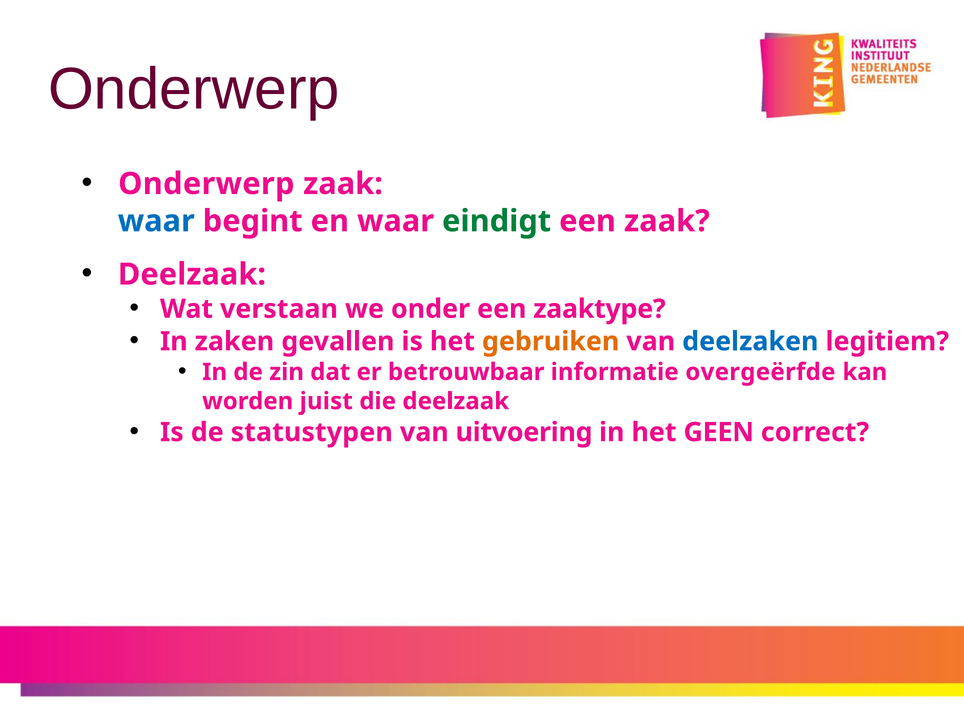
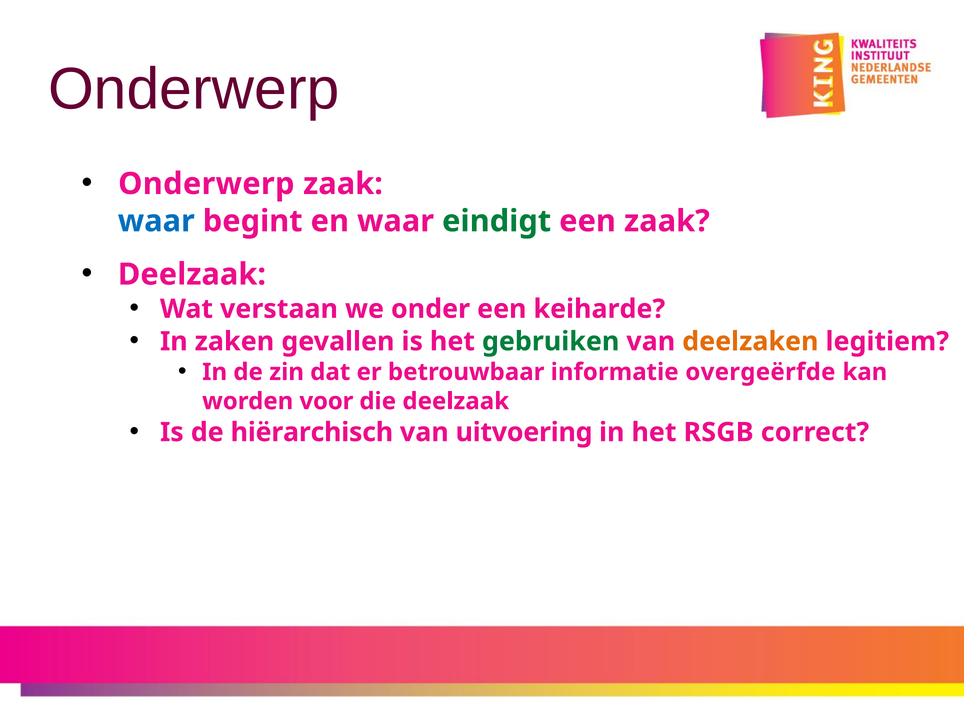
zaaktype: zaaktype -> keiharde
gebruiken colour: orange -> green
deelzaken colour: blue -> orange
juist: juist -> voor
statustypen: statustypen -> hiërarchisch
GEEN: GEEN -> RSGB
